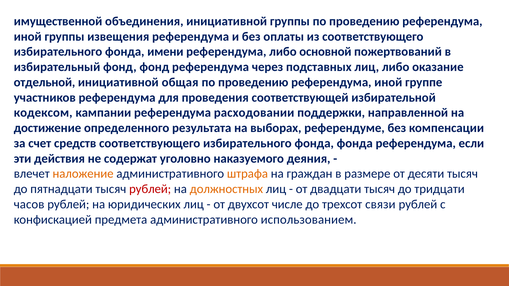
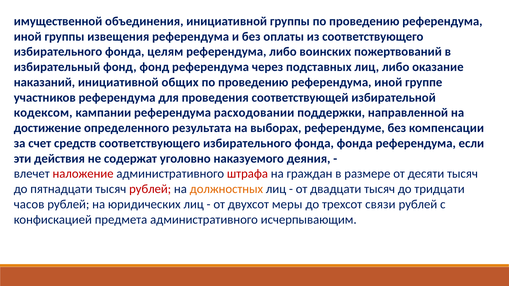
имени: имени -> целям
основной: основной -> воинских
отдельной: отдельной -> наказаний
общая: общая -> общих
наложение colour: orange -> red
штрафа colour: orange -> red
числе: числе -> меры
использованием: использованием -> исчерпывающим
